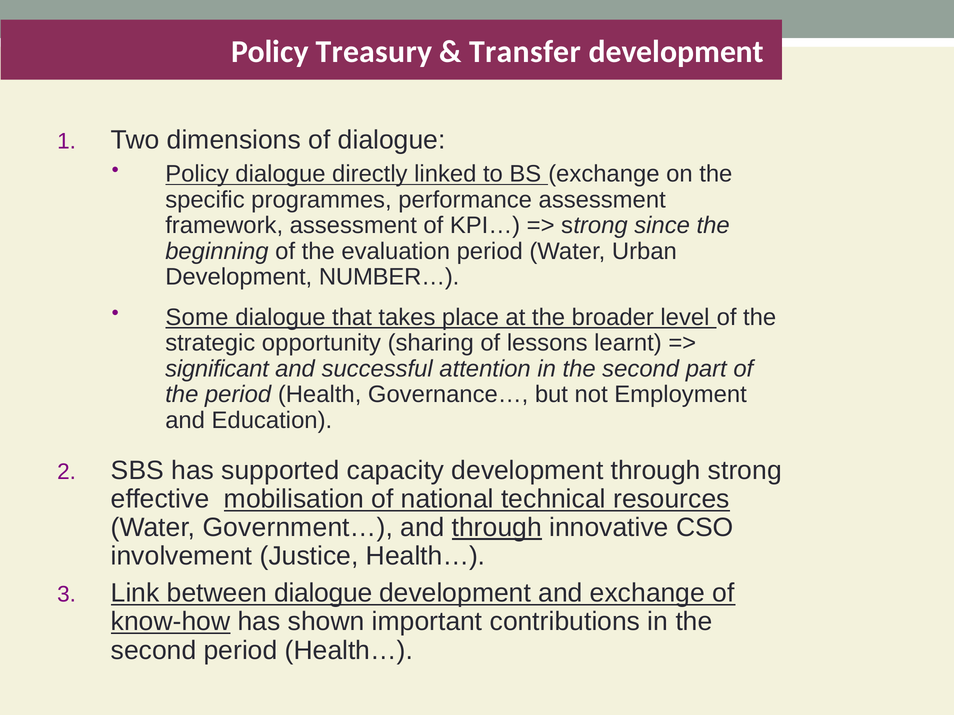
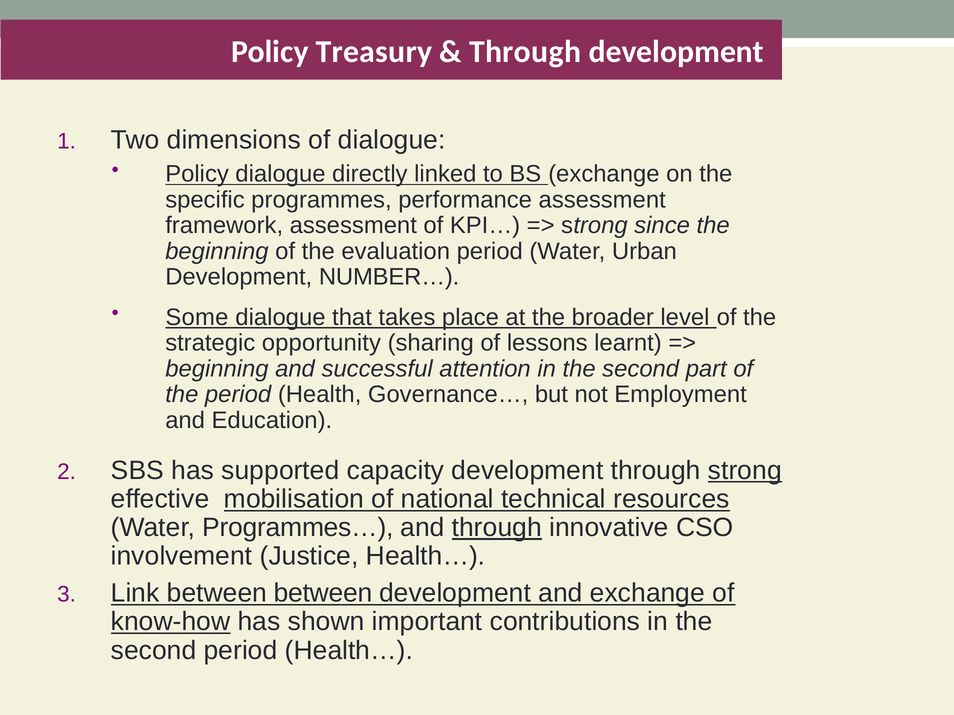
Transfer at (525, 52): Transfer -> Through
significant at (217, 369): significant -> beginning
strong at (745, 471) underline: none -> present
Government…: Government… -> Programmes…
between dialogue: dialogue -> between
